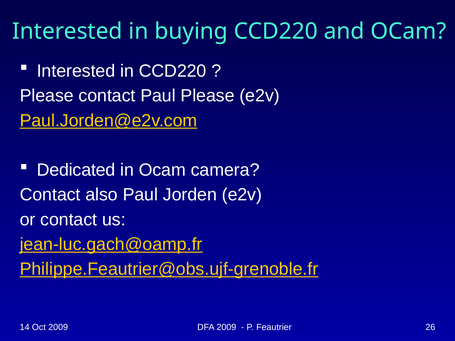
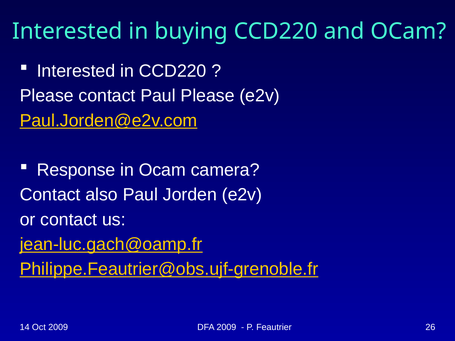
Dedicated: Dedicated -> Response
